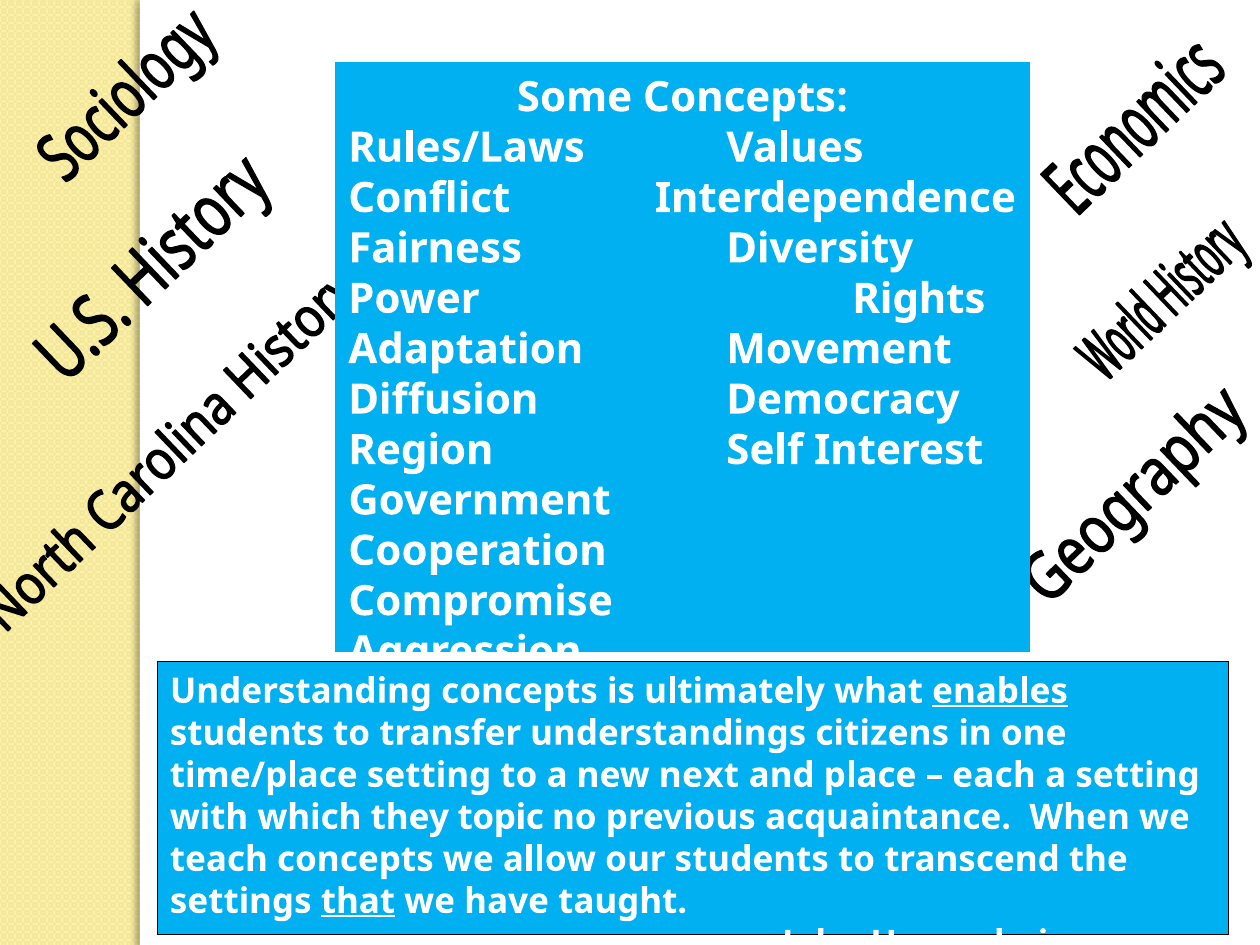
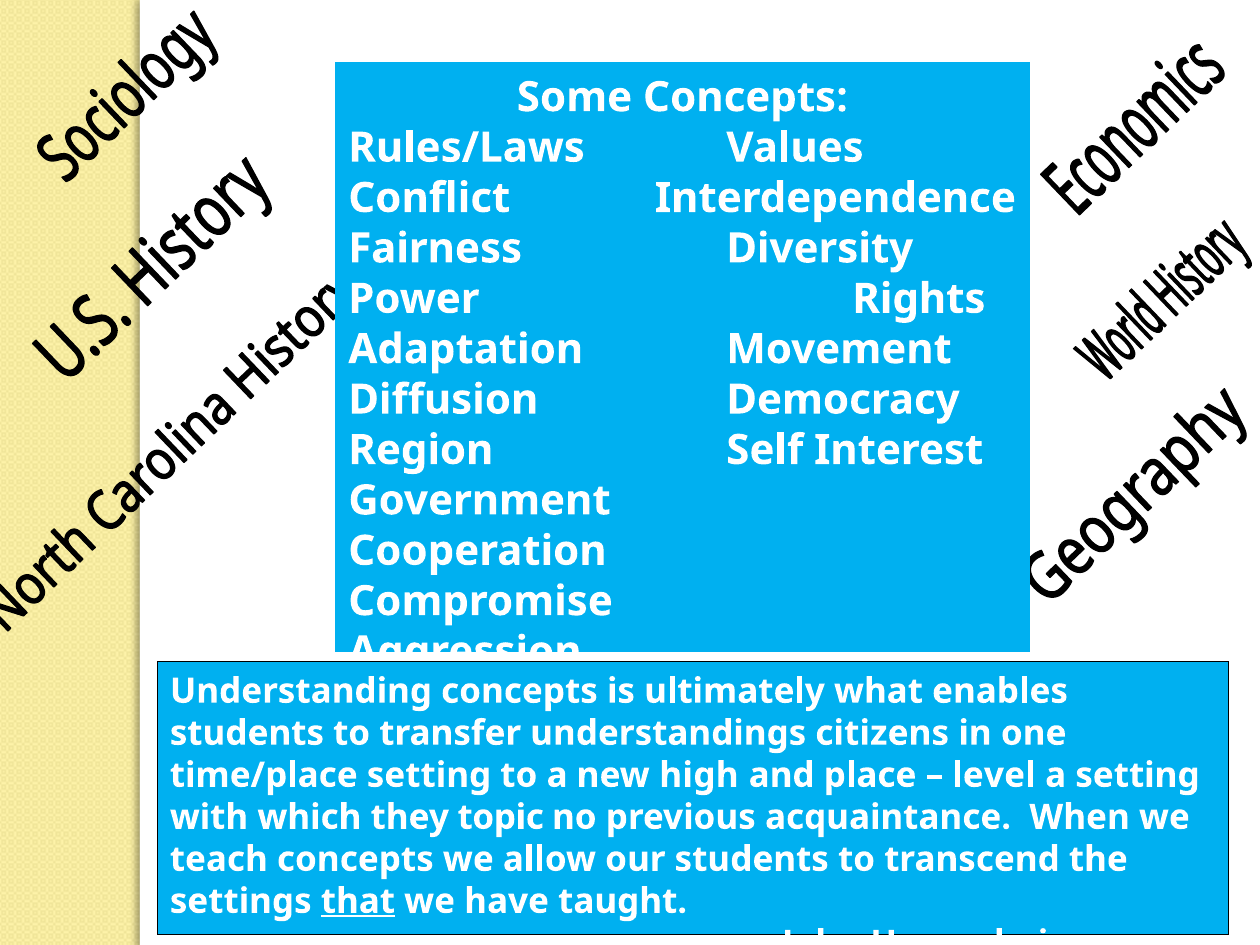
enables underline: present -> none
next: next -> high
each: each -> level
